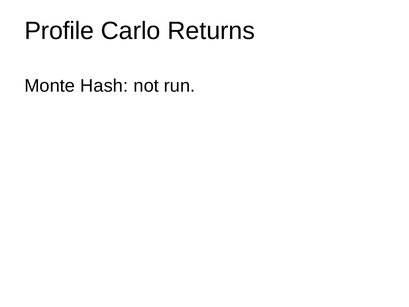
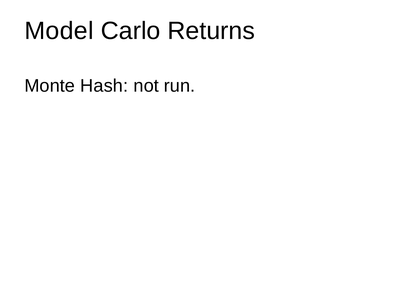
Profile: Profile -> Model
